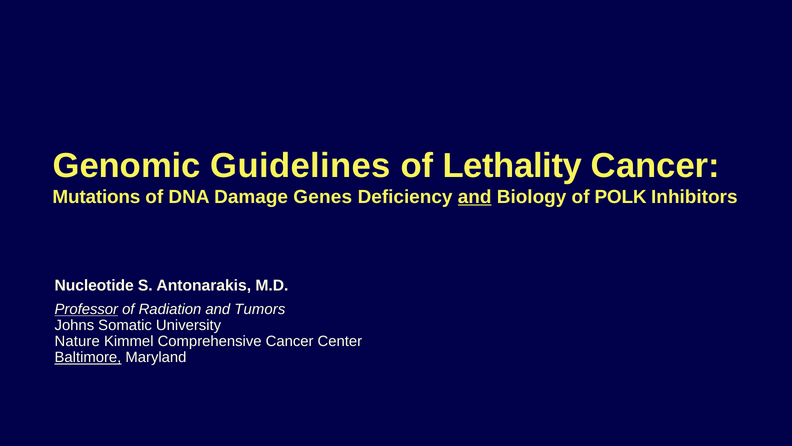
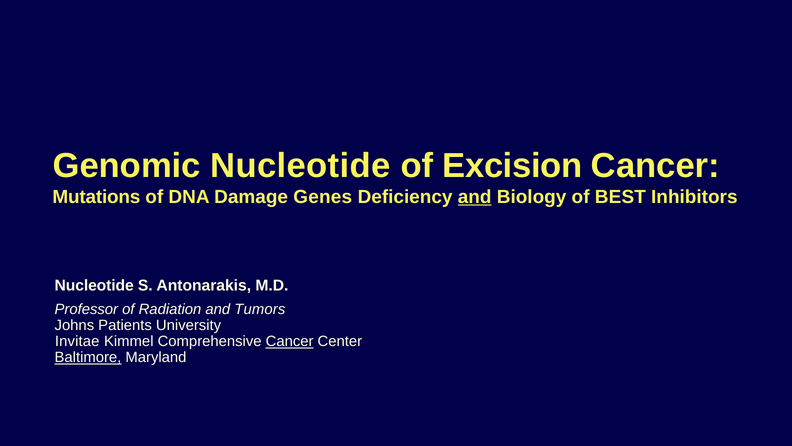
Genomic Guidelines: Guidelines -> Nucleotide
Lethality: Lethality -> Excision
POLK: POLK -> BEST
Professor underline: present -> none
Somatic: Somatic -> Patients
Nature: Nature -> Invitae
Cancer at (290, 341) underline: none -> present
